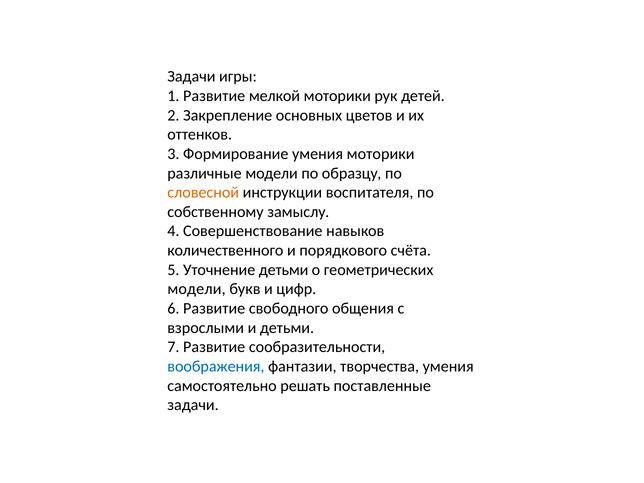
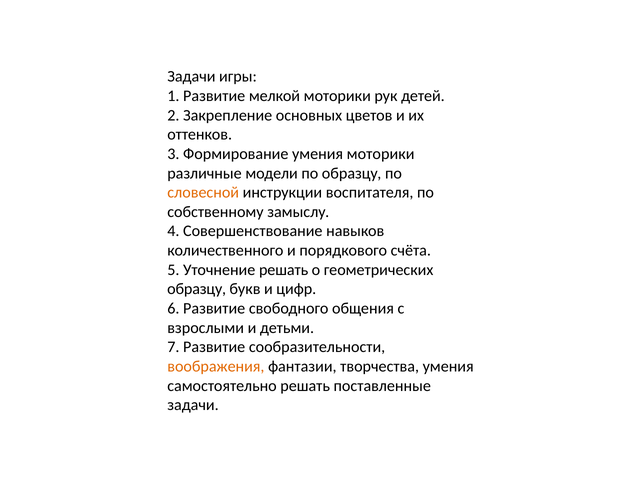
Уточнение детьми: детьми -> решать
модели at (197, 289): модели -> образцу
воображения colour: blue -> orange
